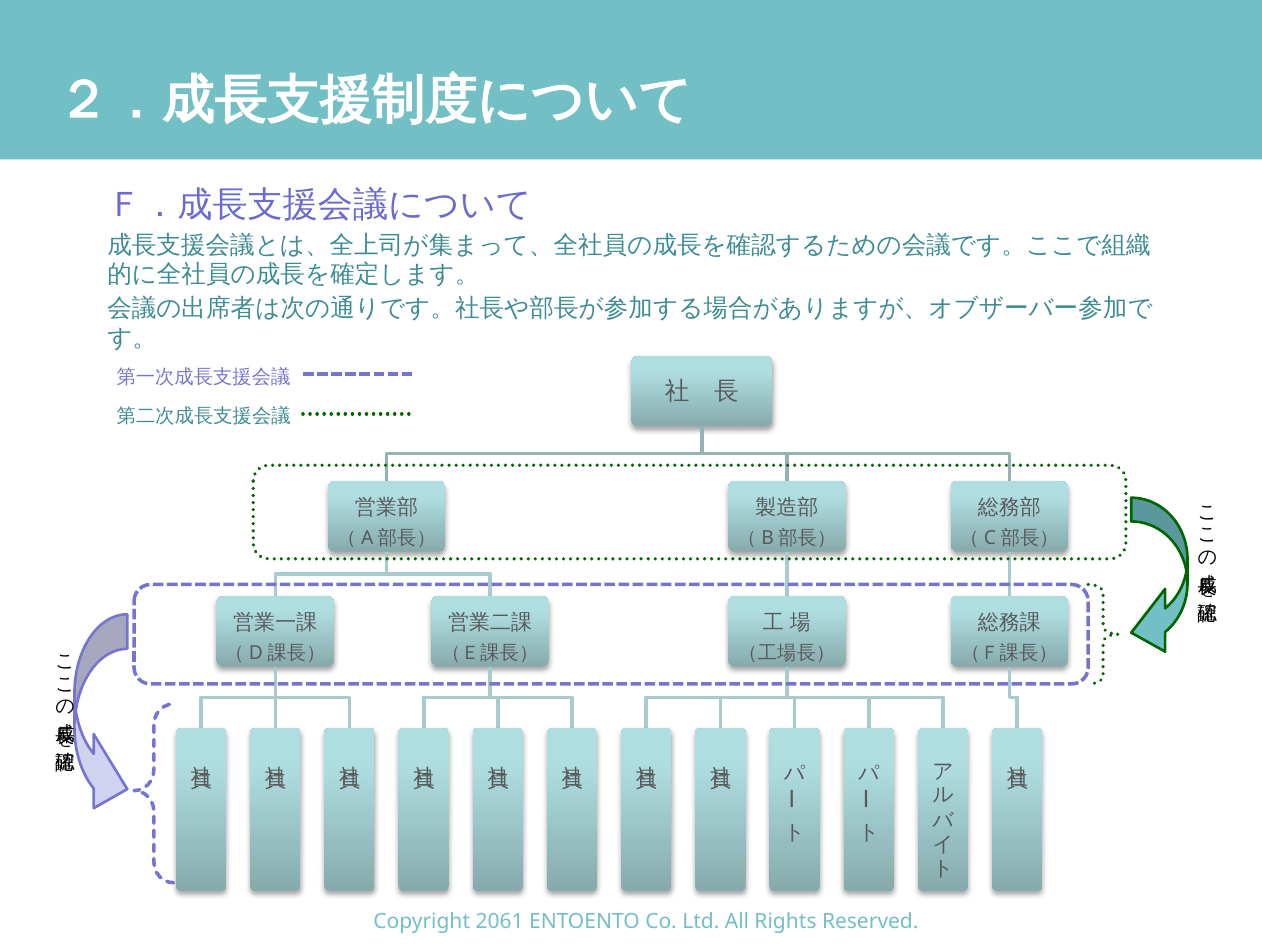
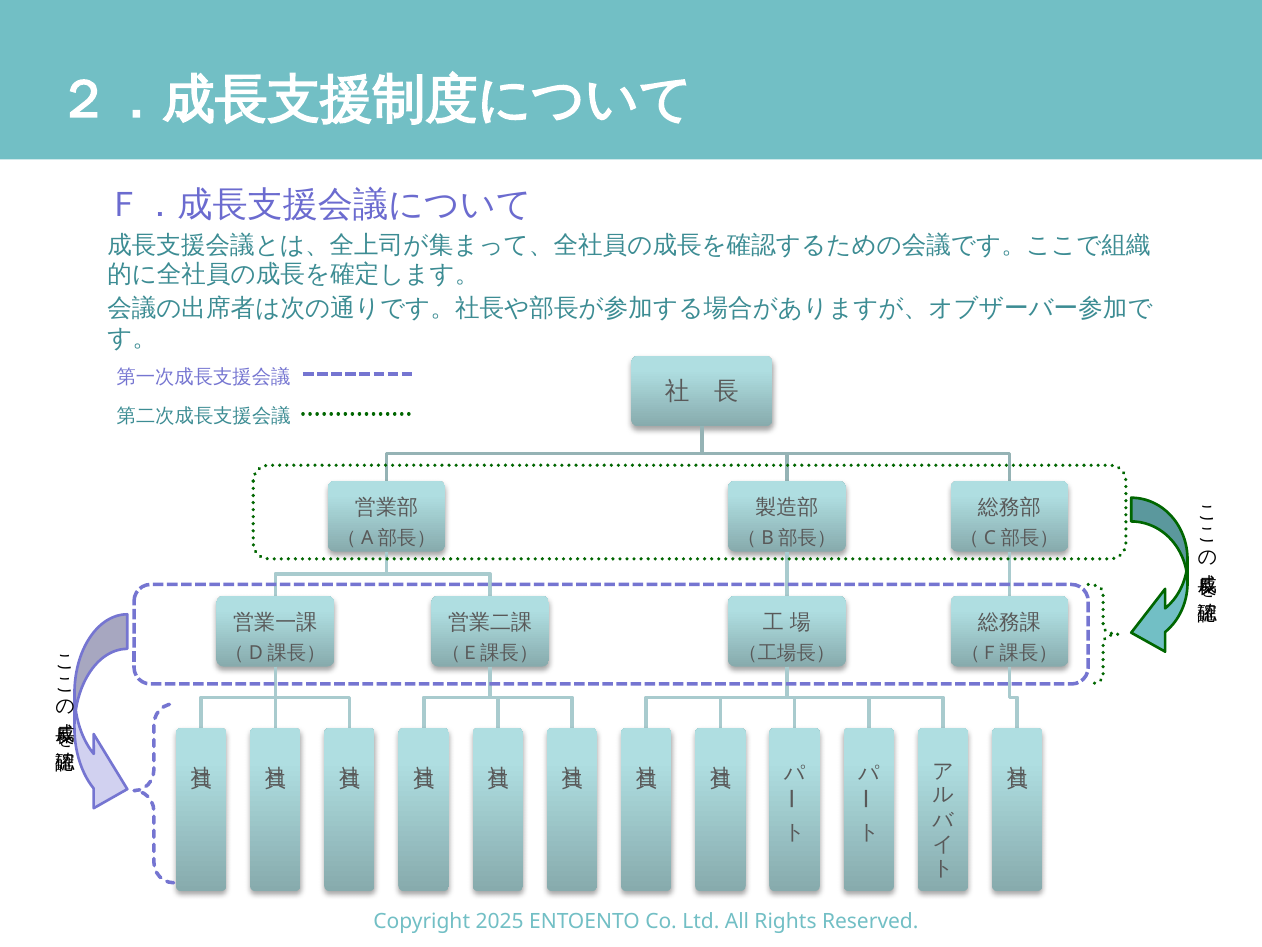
2061: 2061 -> 2025
